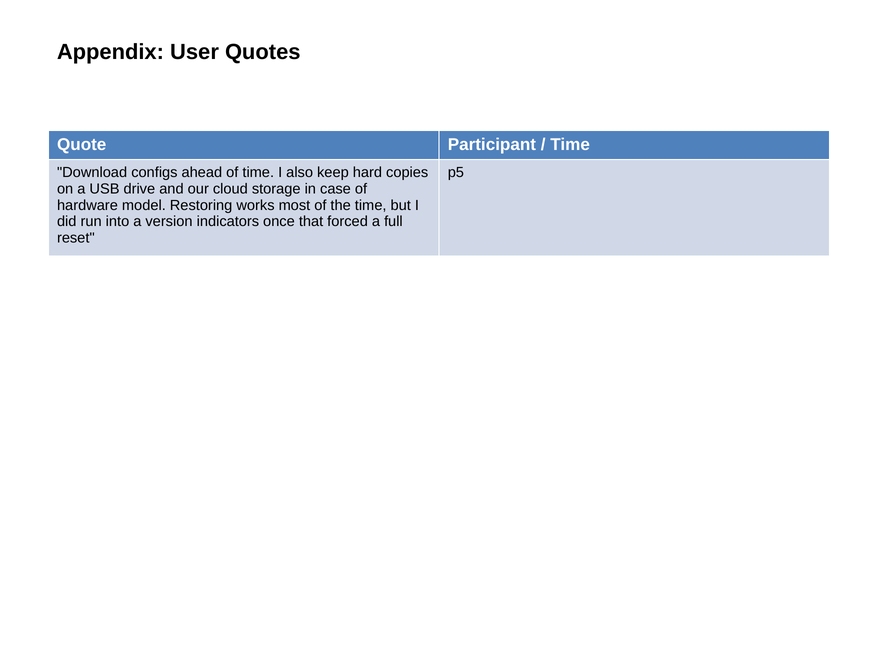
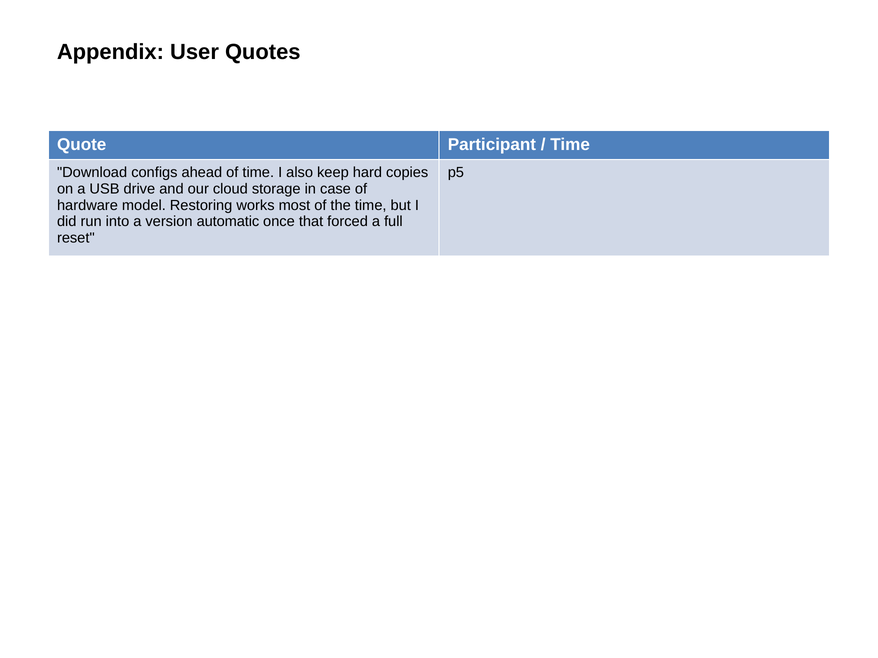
indicators: indicators -> automatic
